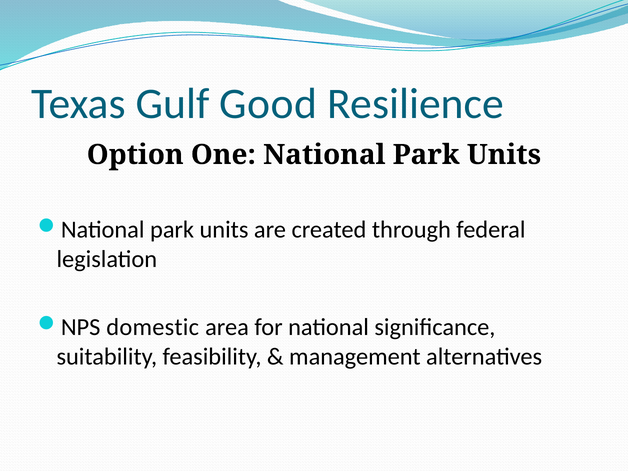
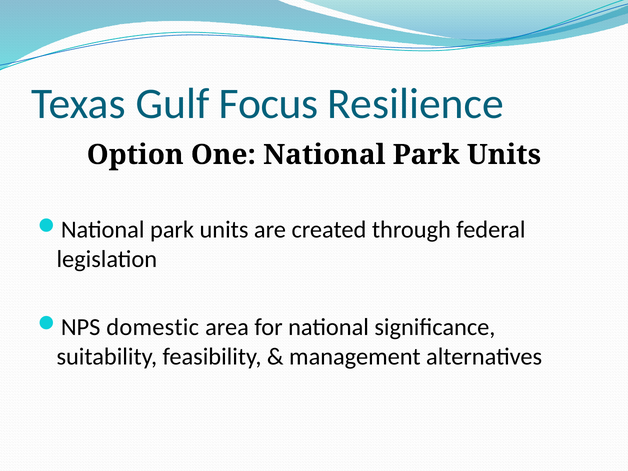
Good: Good -> Focus
